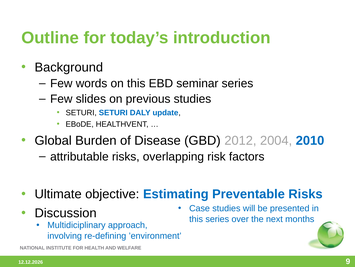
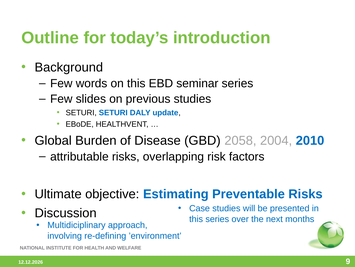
2012: 2012 -> 2058
